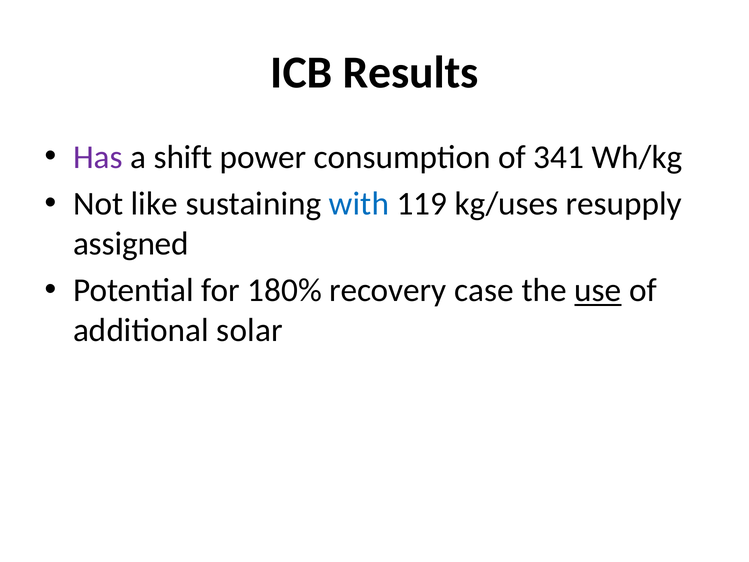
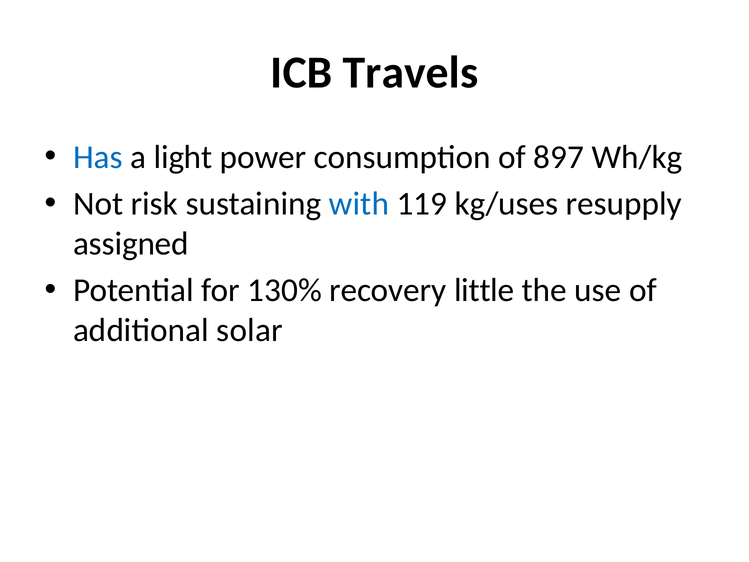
Results: Results -> Travels
Has colour: purple -> blue
shift: shift -> light
341: 341 -> 897
like: like -> risk
180%: 180% -> 130%
case: case -> little
use underline: present -> none
